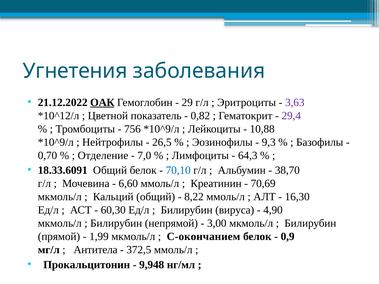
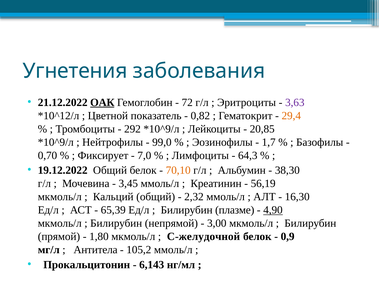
29: 29 -> 72
29,4 colour: purple -> orange
756: 756 -> 292
10,88: 10,88 -> 20,85
26,5: 26,5 -> 99,0
9,3: 9,3 -> 1,7
Отделение: Отделение -> Фиксирует
18.33.6091: 18.33.6091 -> 19.12.2022
70,10 colour: blue -> orange
38,70: 38,70 -> 38,30
6,60: 6,60 -> 3,45
70,69: 70,69 -> 56,19
8,22: 8,22 -> 2,32
60,30: 60,30 -> 65,39
вируса: вируса -> плазме
4,90 underline: none -> present
1,99: 1,99 -> 1,80
С-окончанием: С-окончанием -> С-желудочной
372,5: 372,5 -> 105,2
9,948: 9,948 -> 6,143
